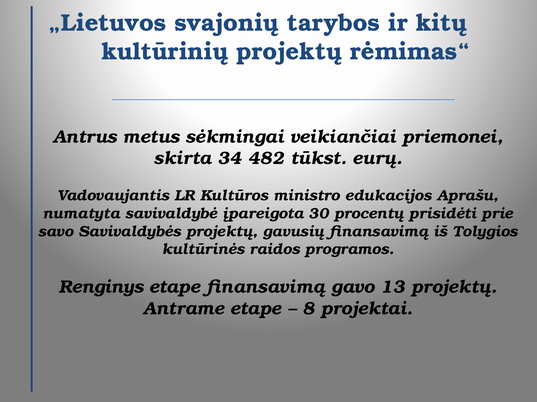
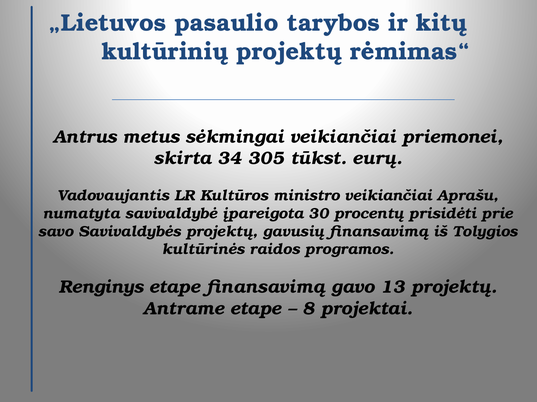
svajonių: svajonių -> pasaulio
482: 482 -> 305
ministro edukacijos: edukacijos -> veikiančiai
